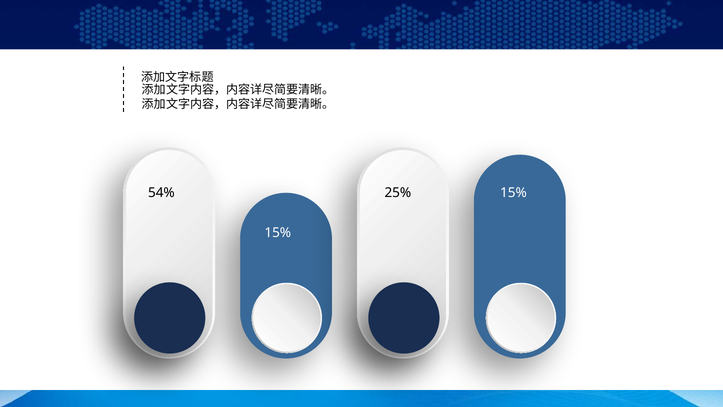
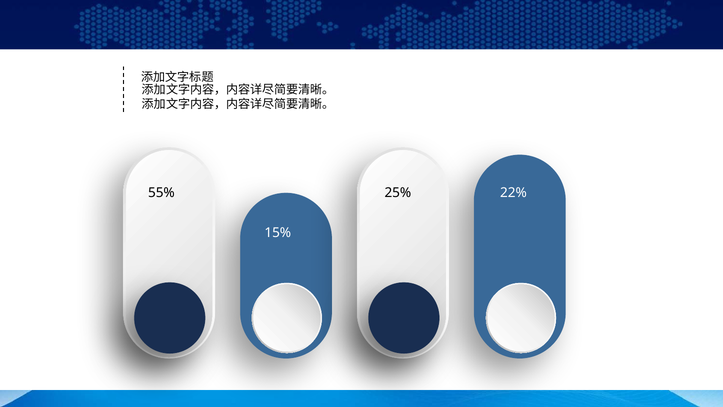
54%: 54% -> 55%
15% at (513, 192): 15% -> 22%
